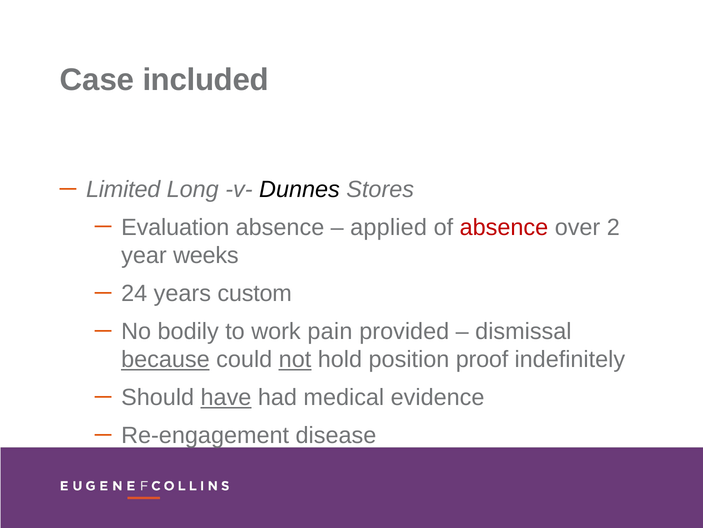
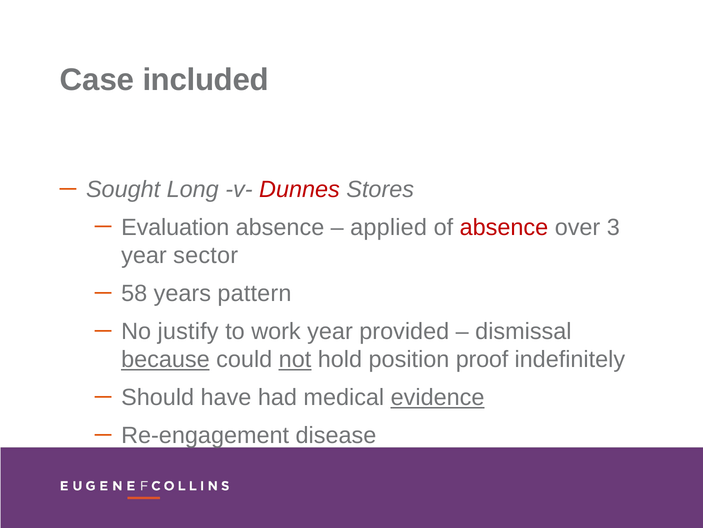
Limited: Limited -> Sought
Dunnes colour: black -> red
2: 2 -> 3
weeks: weeks -> sector
24: 24 -> 58
custom: custom -> pattern
bodily: bodily -> justify
work pain: pain -> year
have underline: present -> none
evidence underline: none -> present
